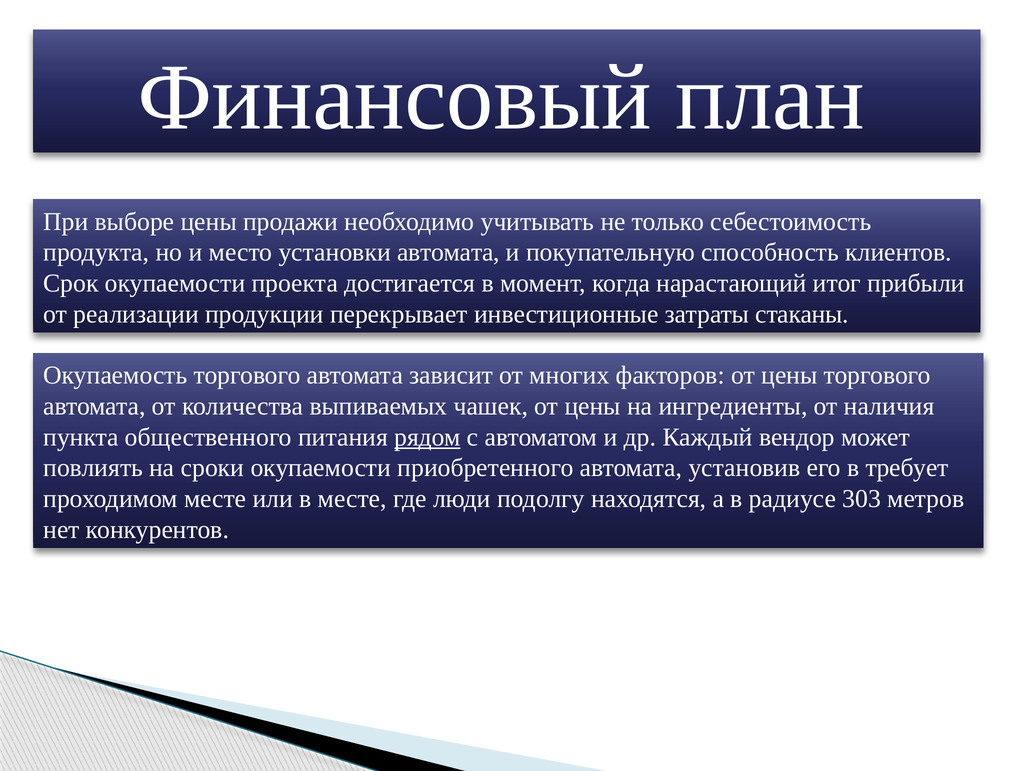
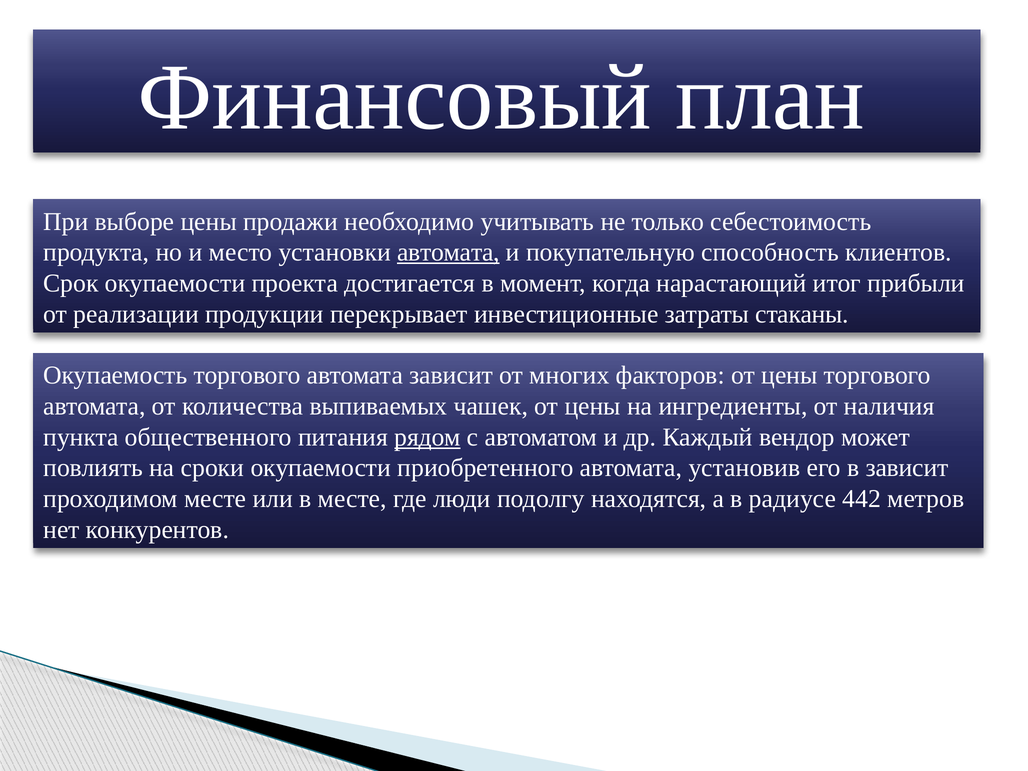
автомата at (448, 252) underline: none -> present
в требует: требует -> зависит
303: 303 -> 442
